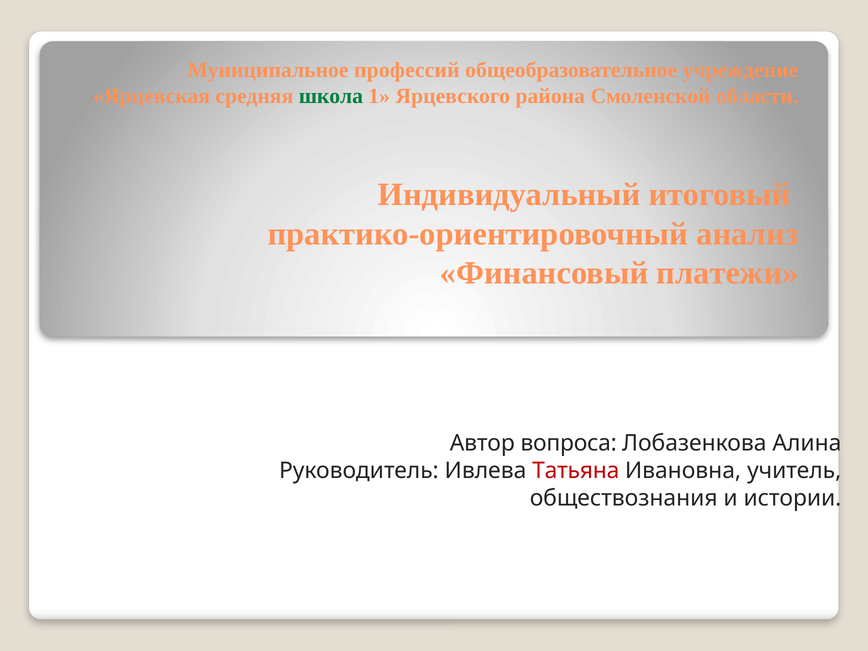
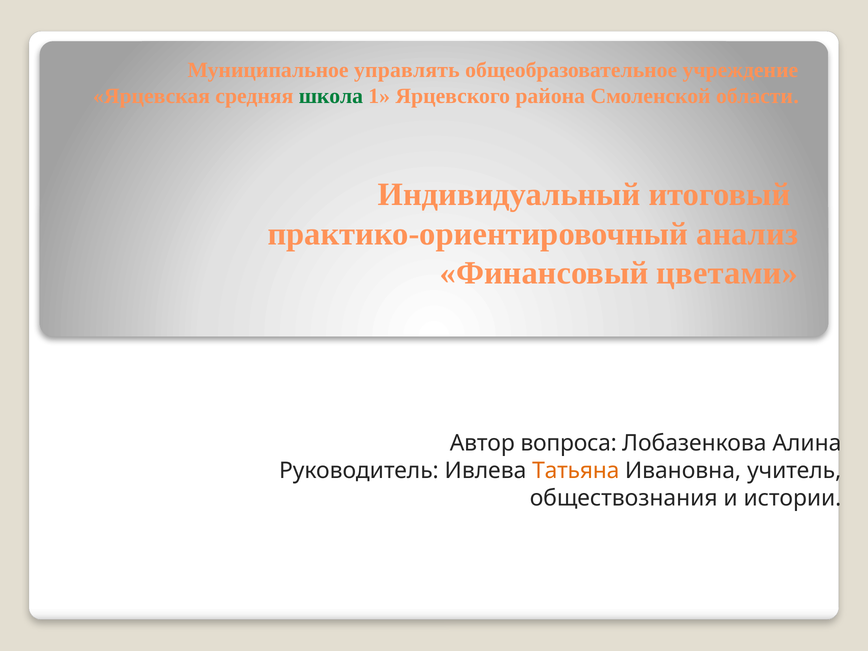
профессий: профессий -> управлять
платежи: платежи -> цветами
Татьяна colour: red -> orange
